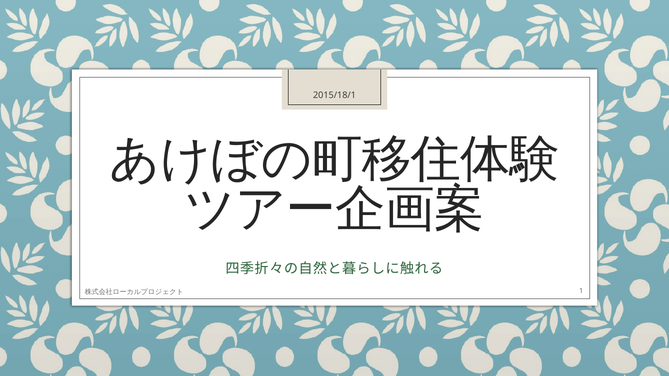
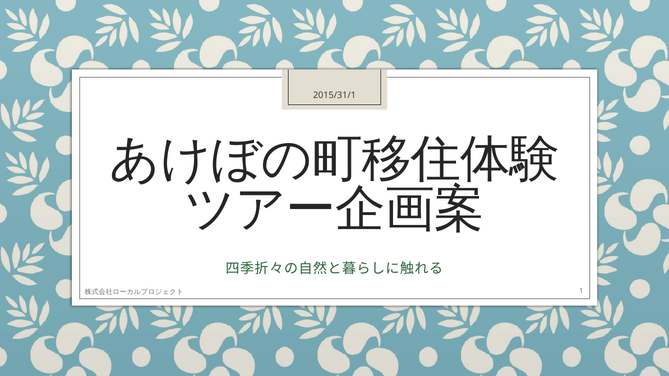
2015/18/1: 2015/18/1 -> 2015/31/1
